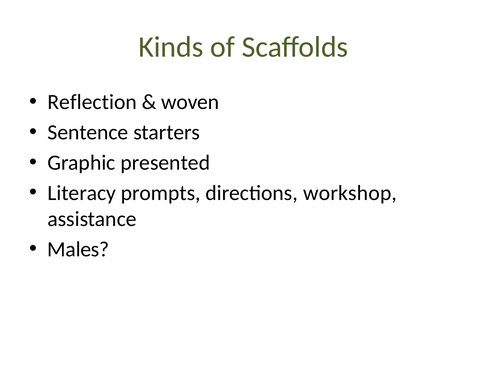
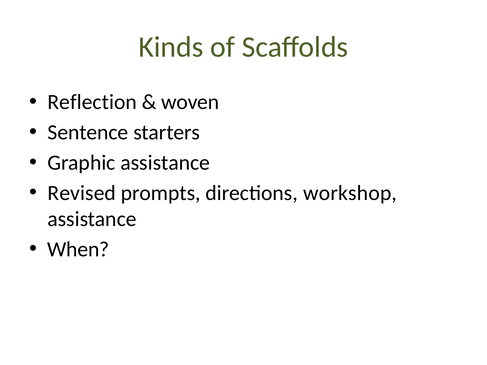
Graphic presented: presented -> assistance
Literacy: Literacy -> Revised
Males: Males -> When
